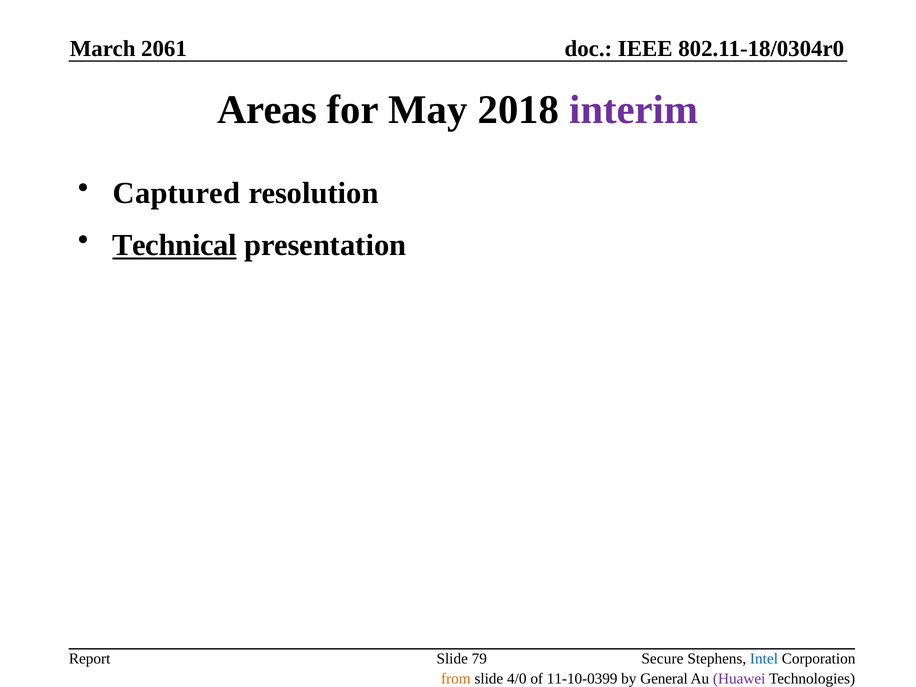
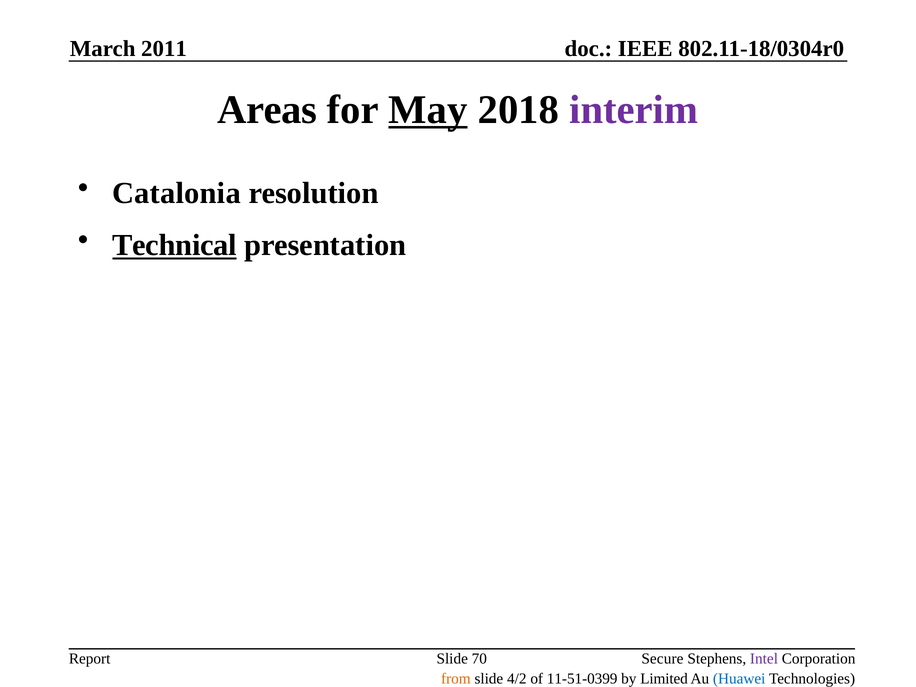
2061: 2061 -> 2011
May underline: none -> present
Captured: Captured -> Catalonia
79: 79 -> 70
Intel colour: blue -> purple
4/0: 4/0 -> 4/2
11-10-0399: 11-10-0399 -> 11-51-0399
General: General -> Limited
Huawei colour: purple -> blue
